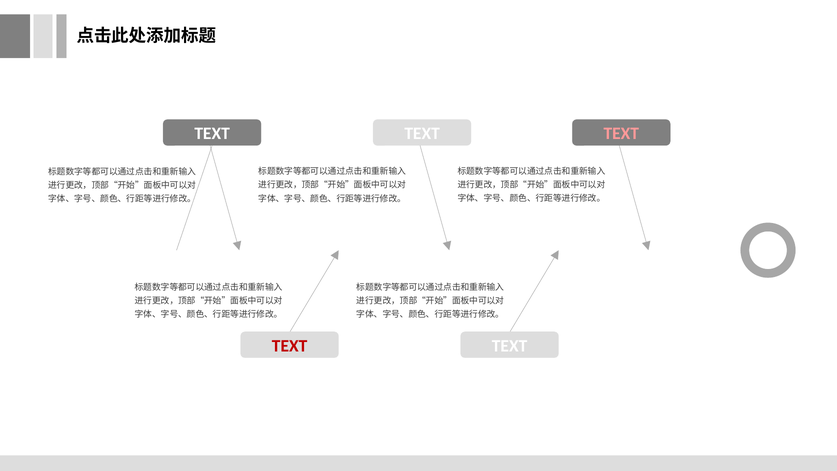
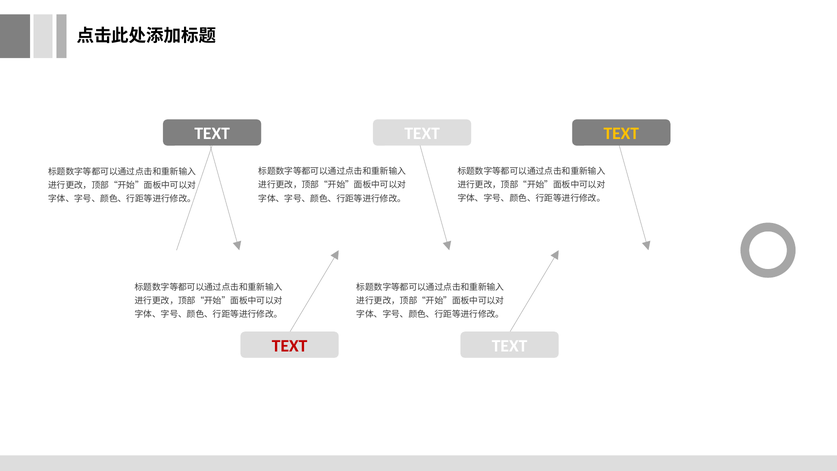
TEXT at (621, 134) colour: pink -> yellow
